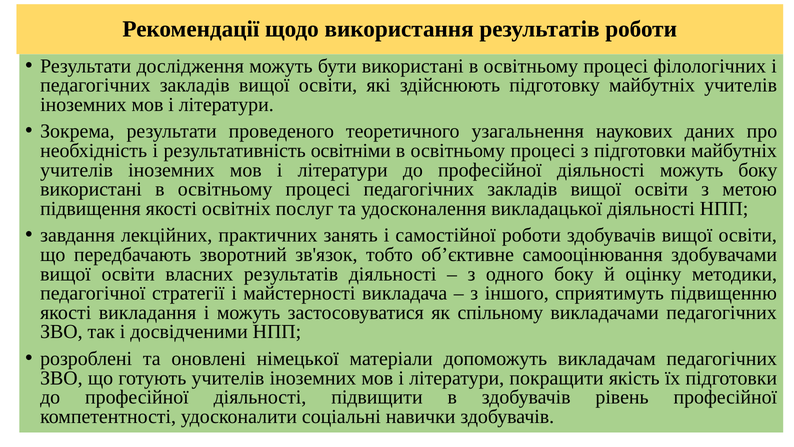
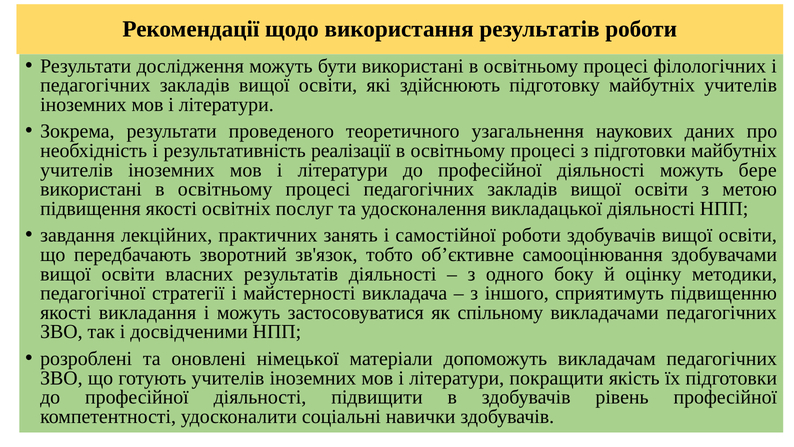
освітніми: освітніми -> реалізації
можуть боку: боку -> бере
